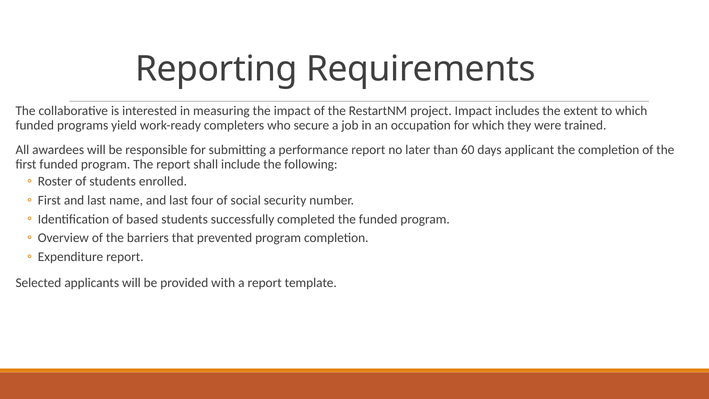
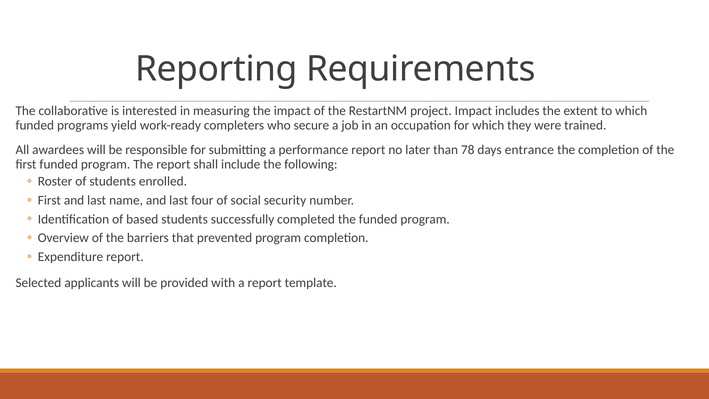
60: 60 -> 78
applicant: applicant -> entrance
